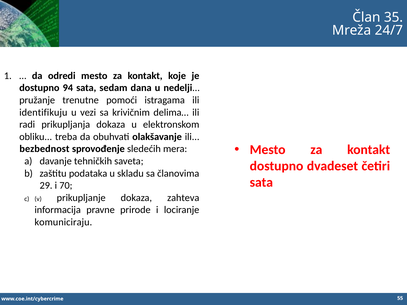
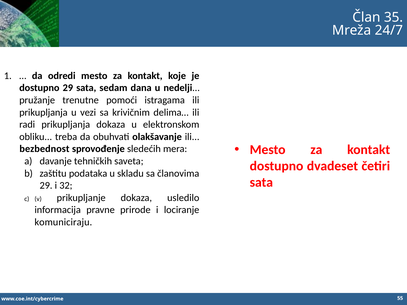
dostupno 94: 94 -> 29
identifikuju at (43, 112): identifikuju -> prikupljanja
70: 70 -> 32
zahteva: zahteva -> usledilo
